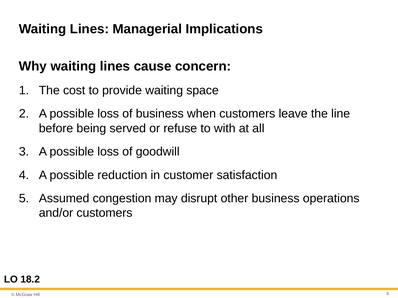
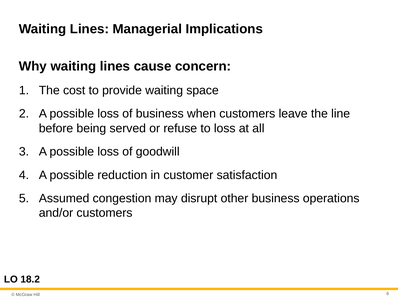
to with: with -> loss
